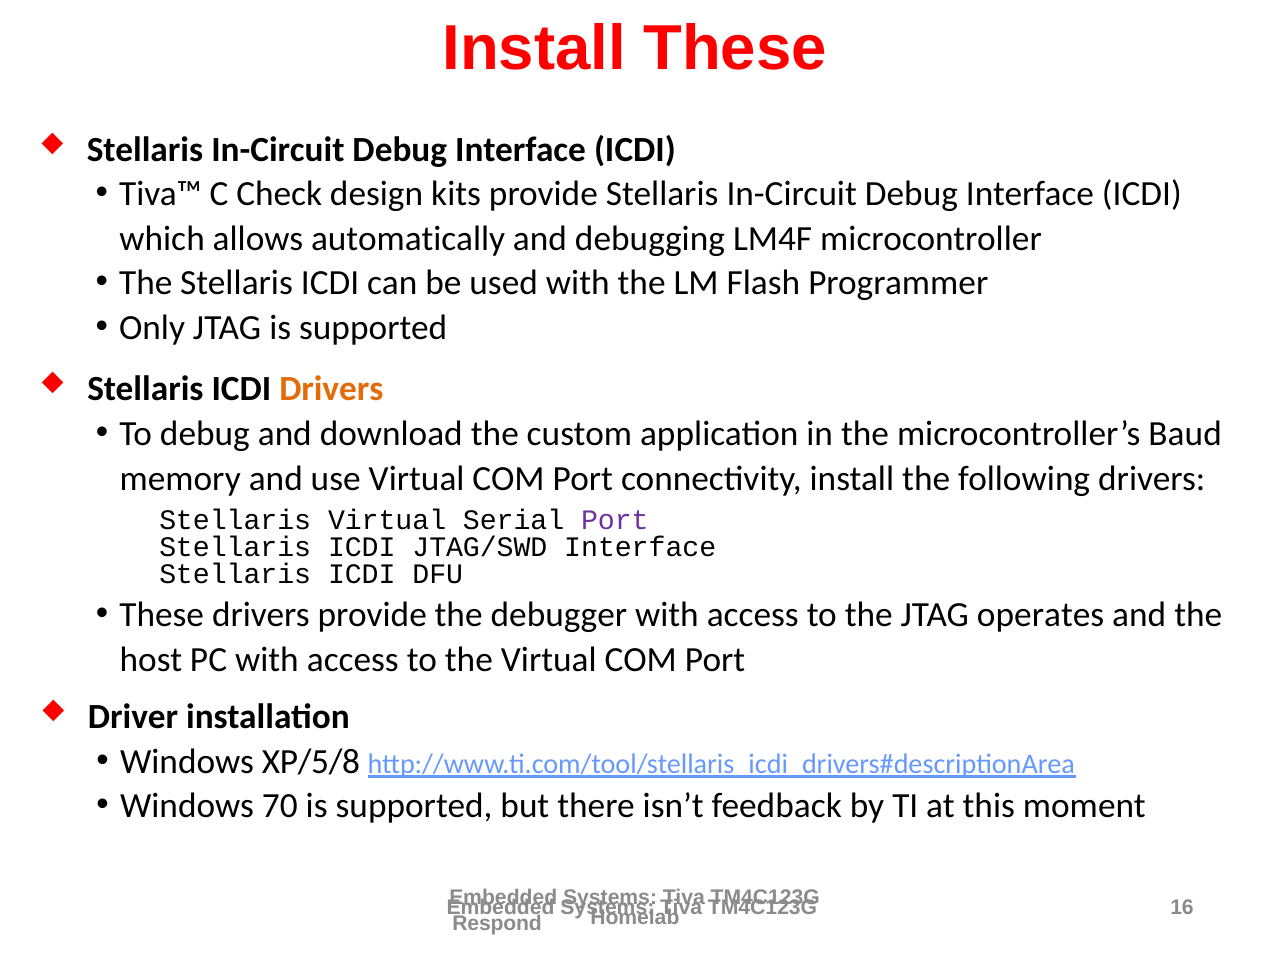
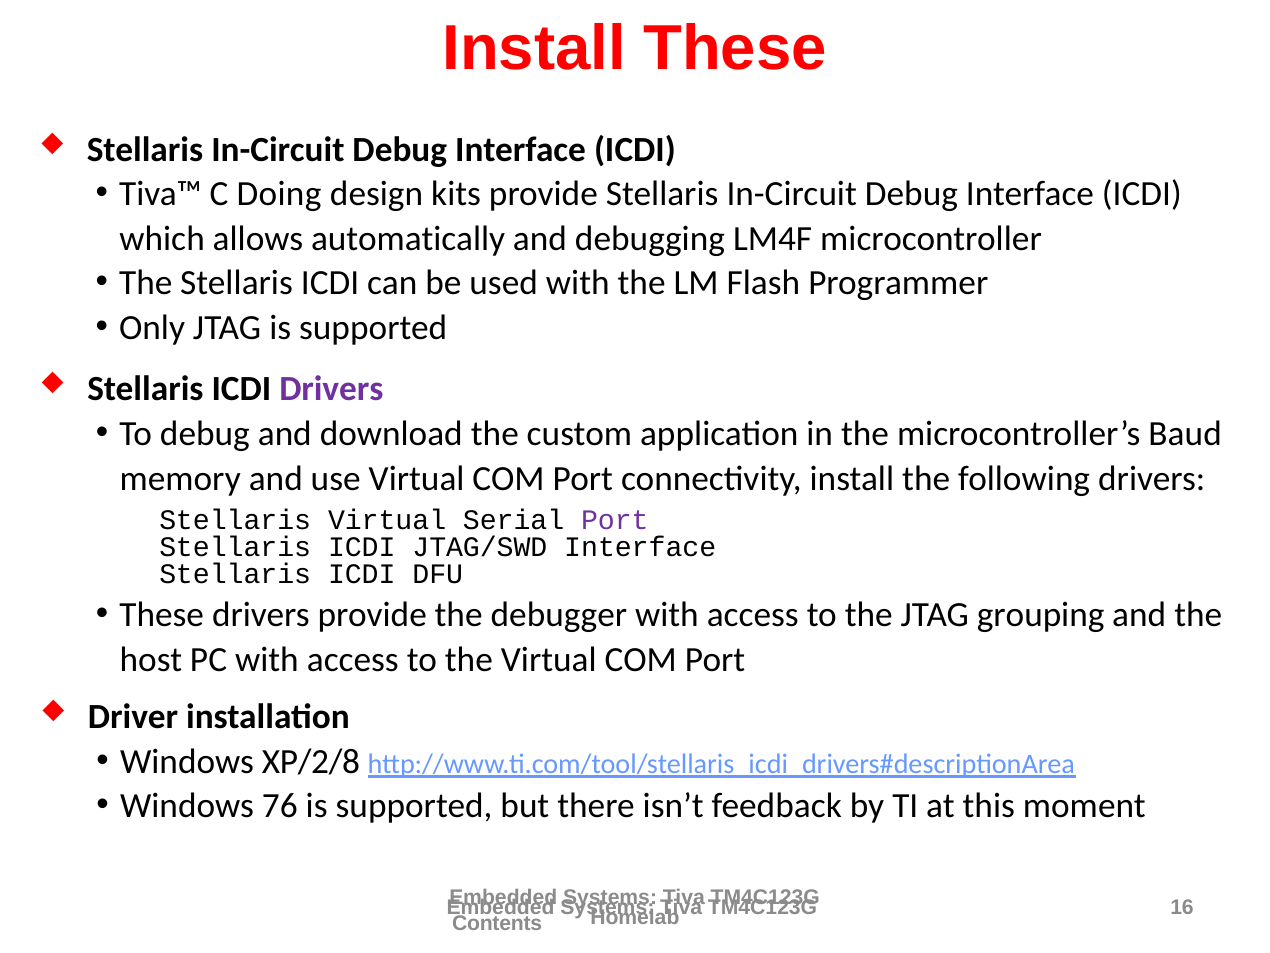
Check: Check -> Doing
Drivers at (331, 389) colour: orange -> purple
operates: operates -> grouping
XP/5/8: XP/5/8 -> XP/2/8
70: 70 -> 76
Respond: Respond -> Contents
